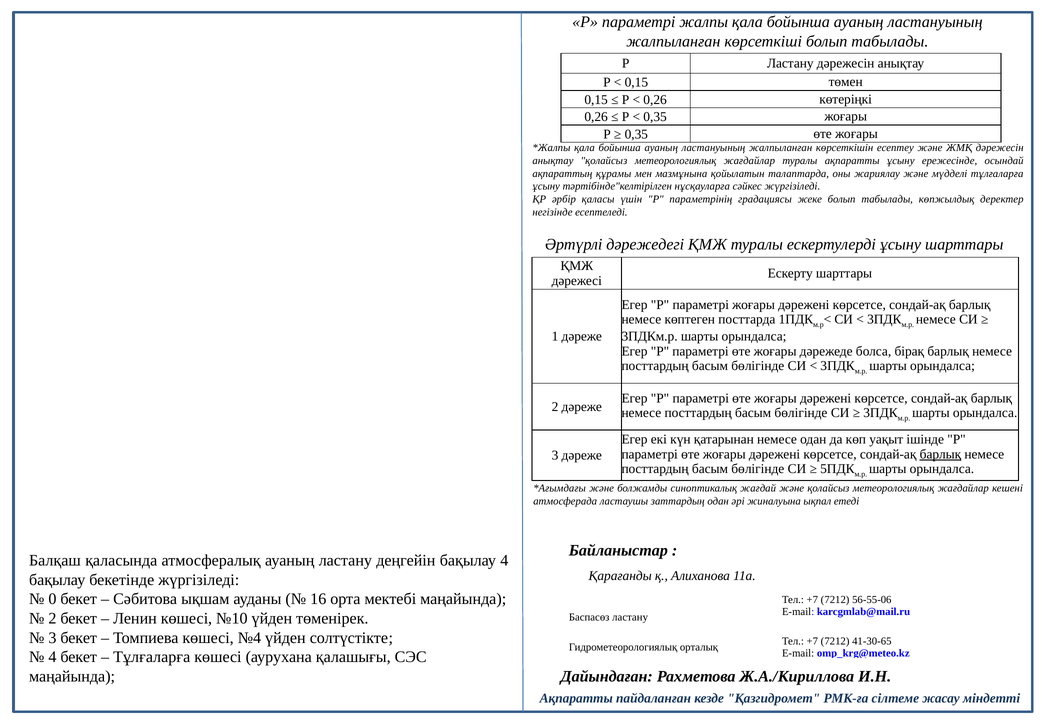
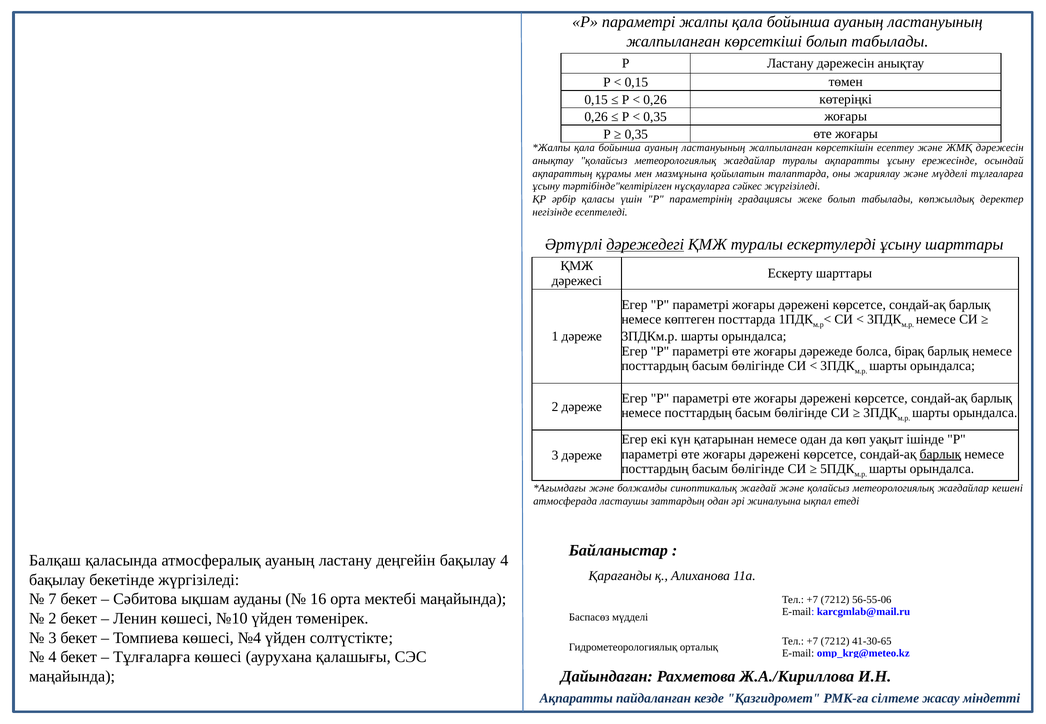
дәрежедегі underline: none -> present
0: 0 -> 7
Баспасөз ластану: ластану -> мүдделі
